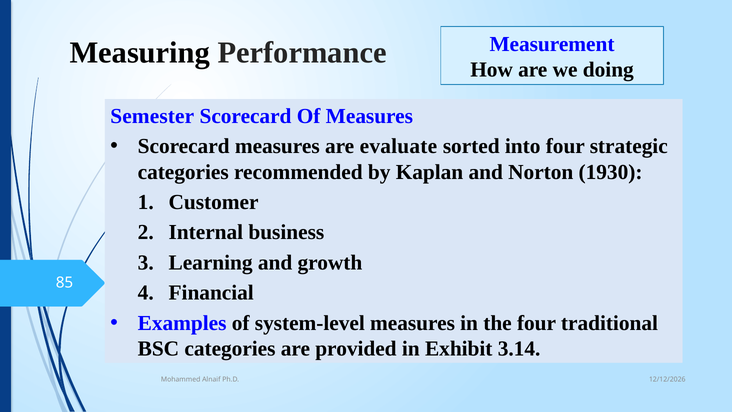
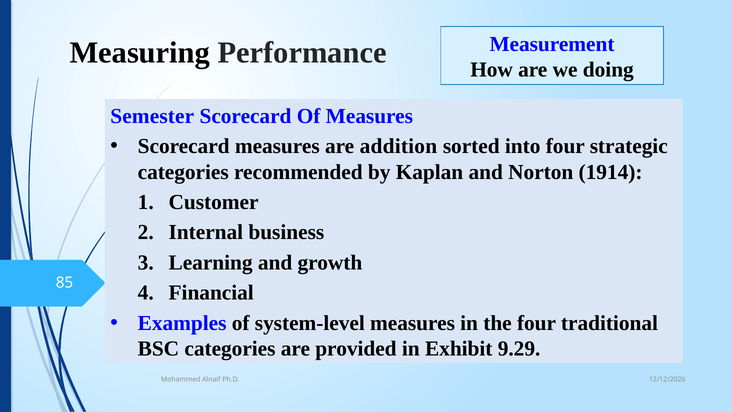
evaluate: evaluate -> addition
1930: 1930 -> 1914
3.14: 3.14 -> 9.29
